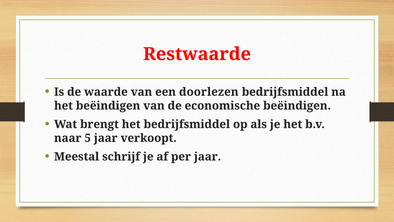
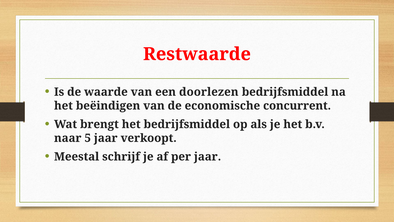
economische beëindigen: beëindigen -> concurrent
